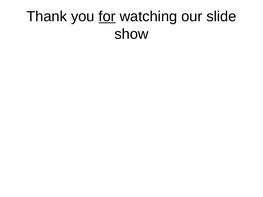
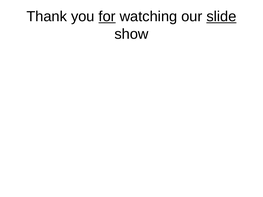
slide underline: none -> present
